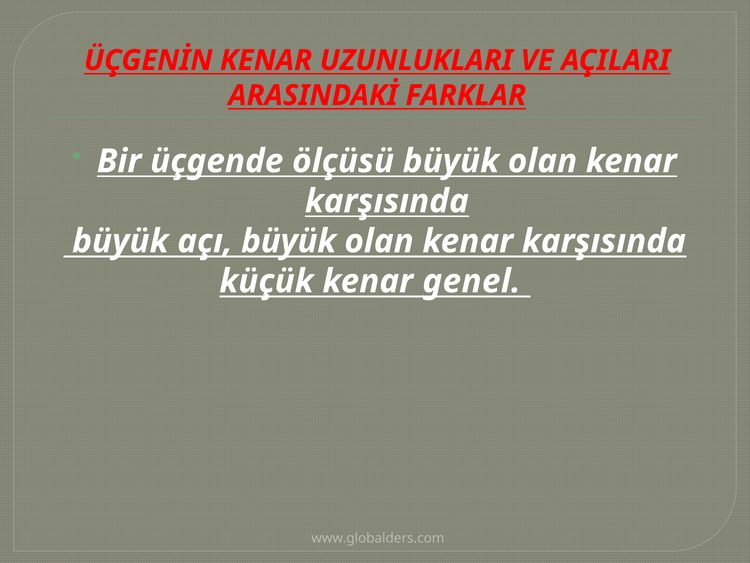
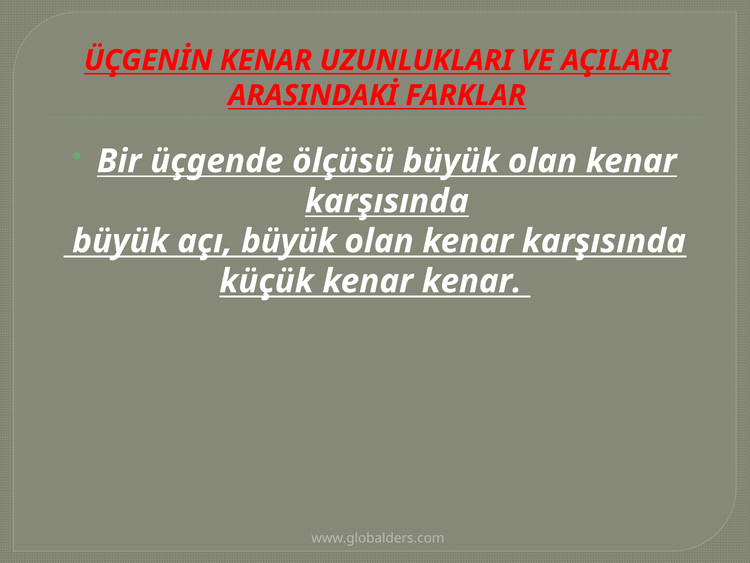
kenar genel: genel -> kenar
